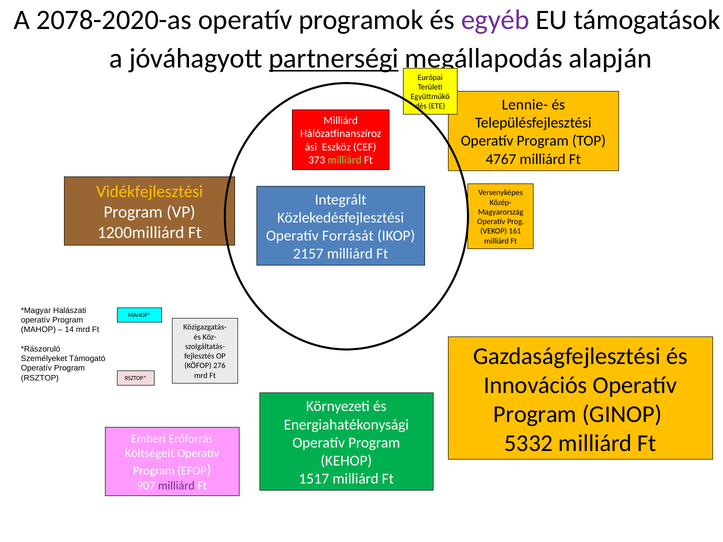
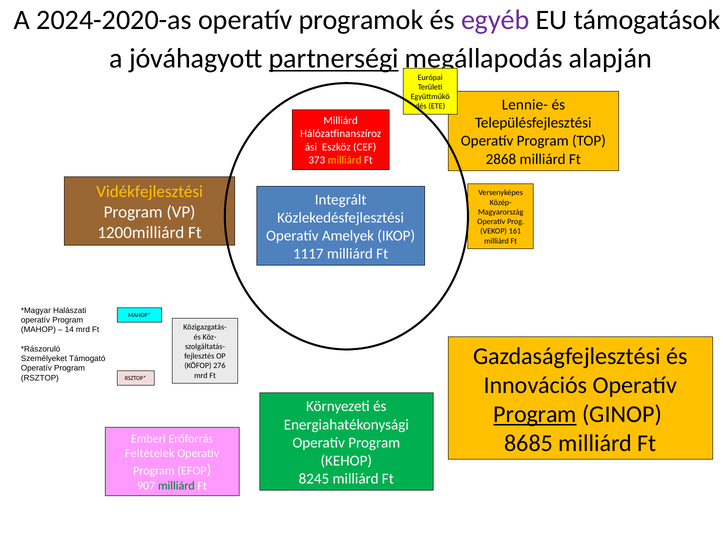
2078-2020-as: 2078-2020-as -> 2024-2020-as
4767: 4767 -> 2868
milliárd at (345, 160) colour: light green -> yellow
Forrását: Forrását -> Amelyek
2157: 2157 -> 1117
Program at (535, 414) underline: none -> present
5332: 5332 -> 8685
Költségeit: Költségeit -> Feltételek
1517: 1517 -> 8245
milliárd at (176, 486) colour: purple -> green
